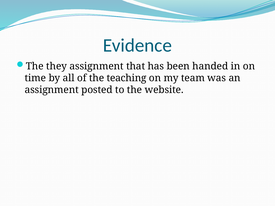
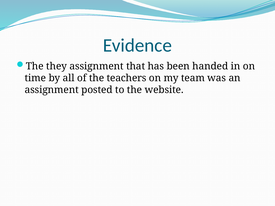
teaching: teaching -> teachers
